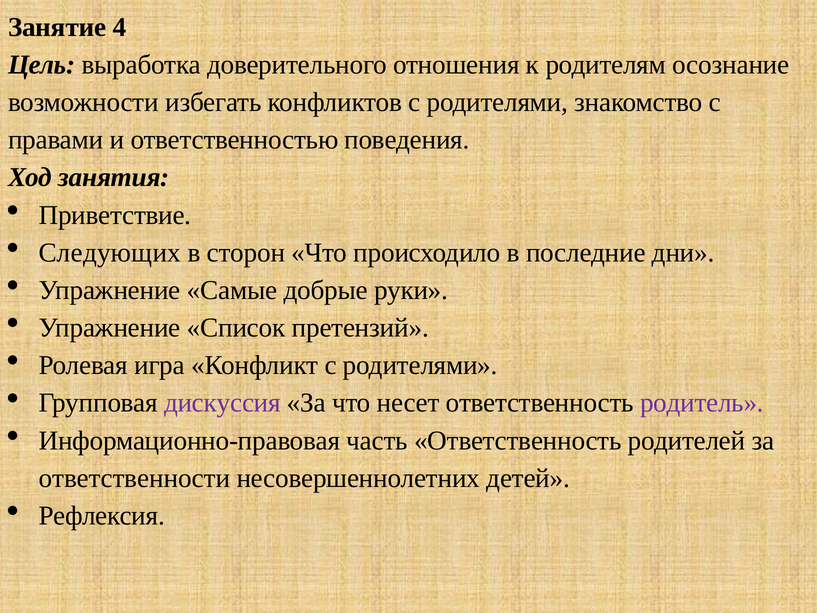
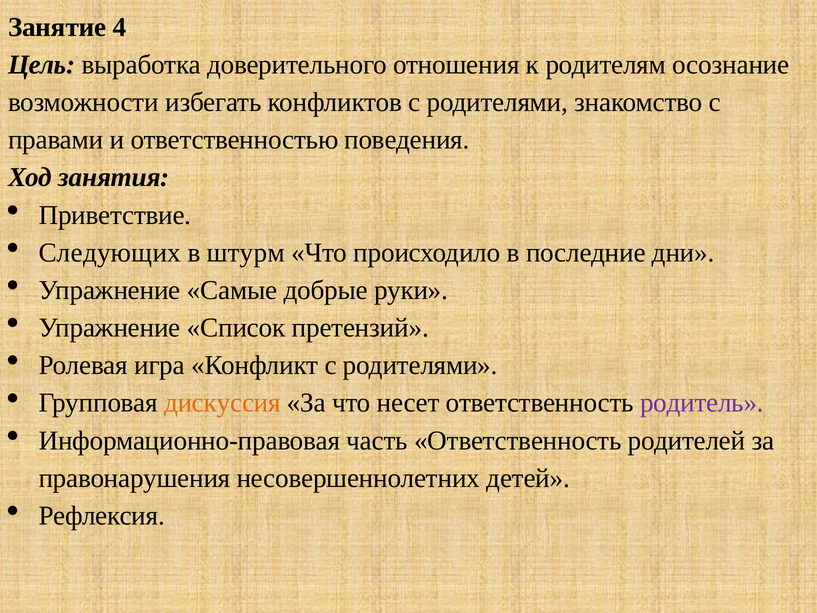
сторон: сторон -> штурм
дискуссия colour: purple -> orange
ответственности: ответственности -> правонарушения
